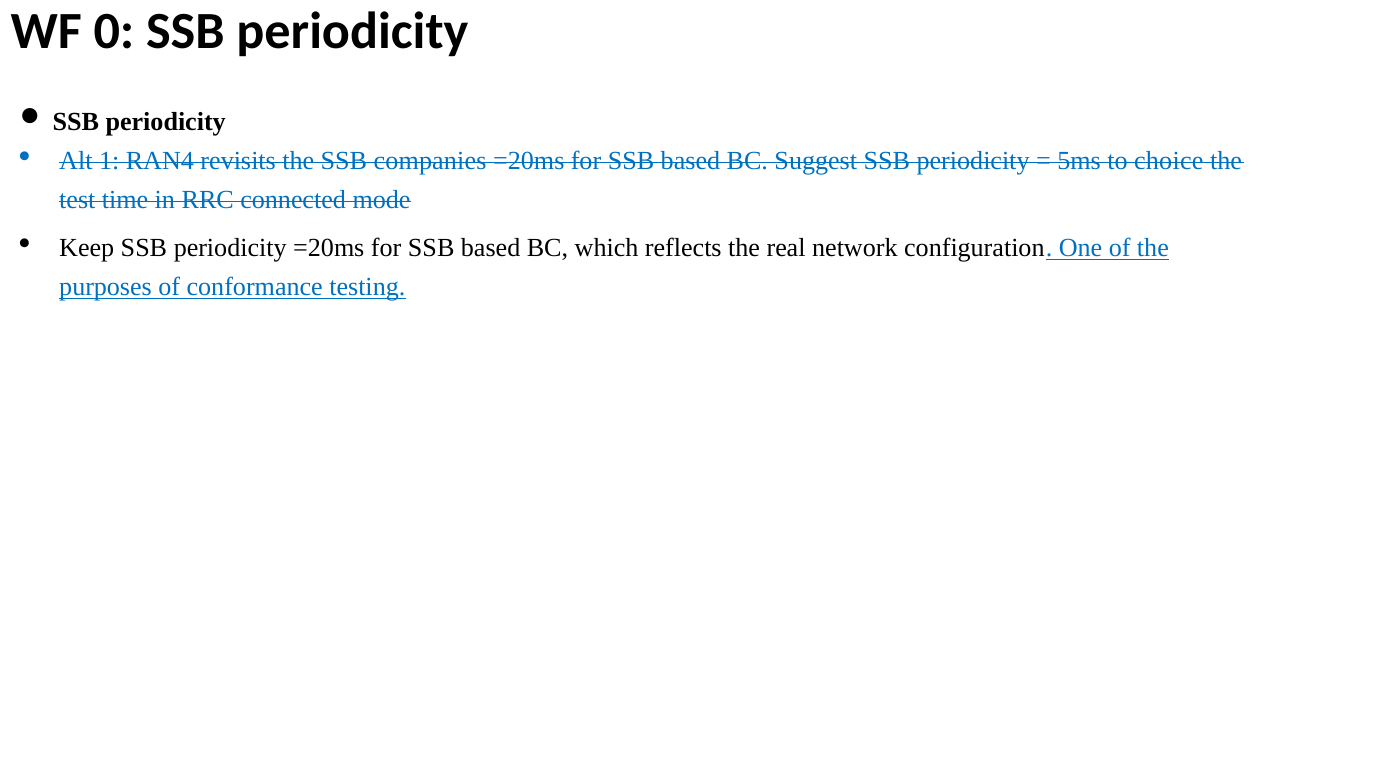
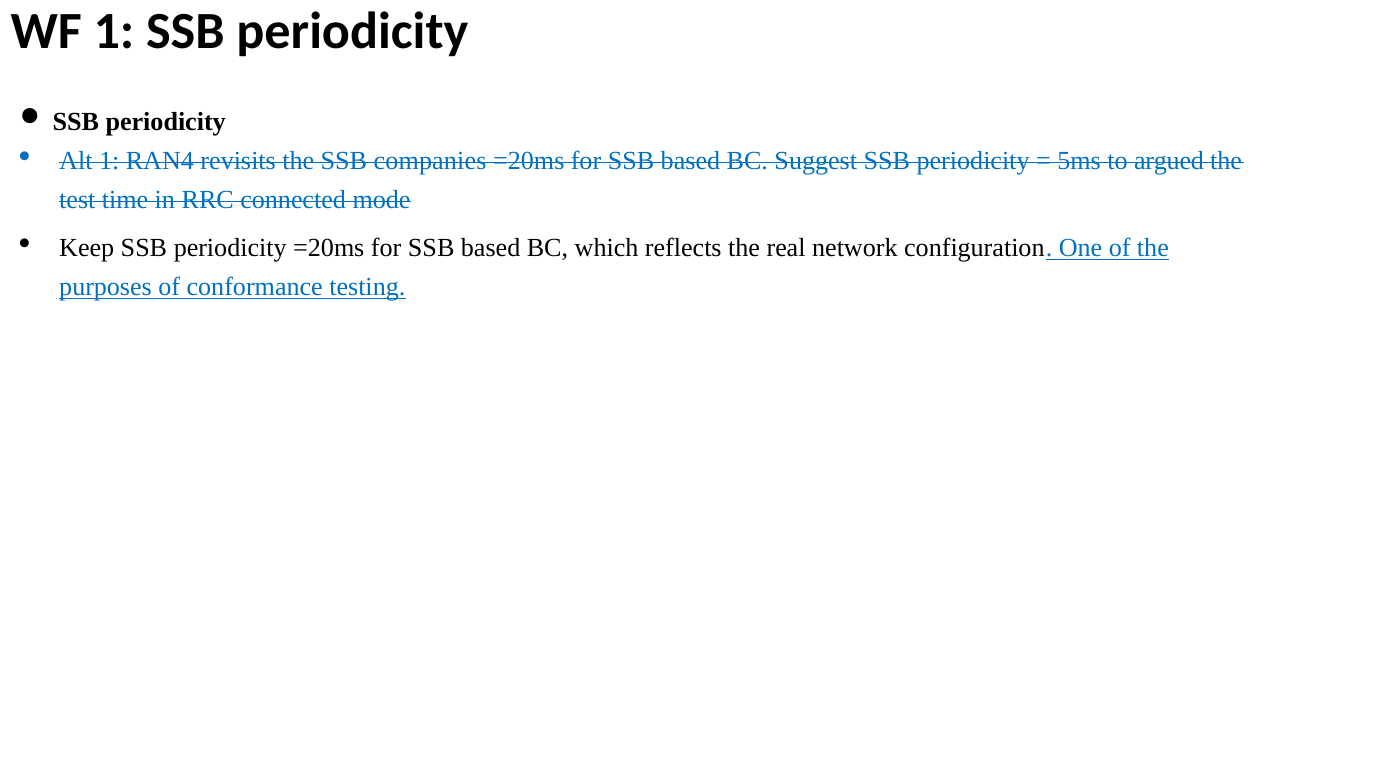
WF 0: 0 -> 1
choice: choice -> argued
